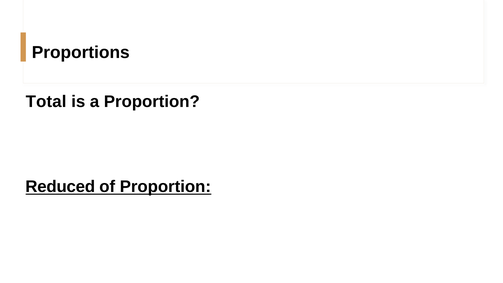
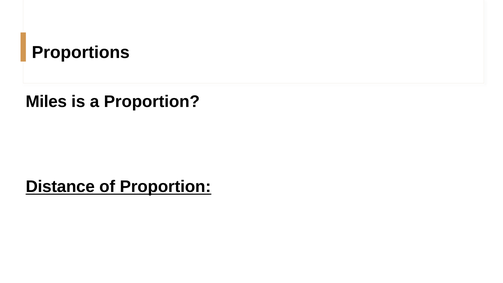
Total: Total -> Miles
Reduced: Reduced -> Distance
